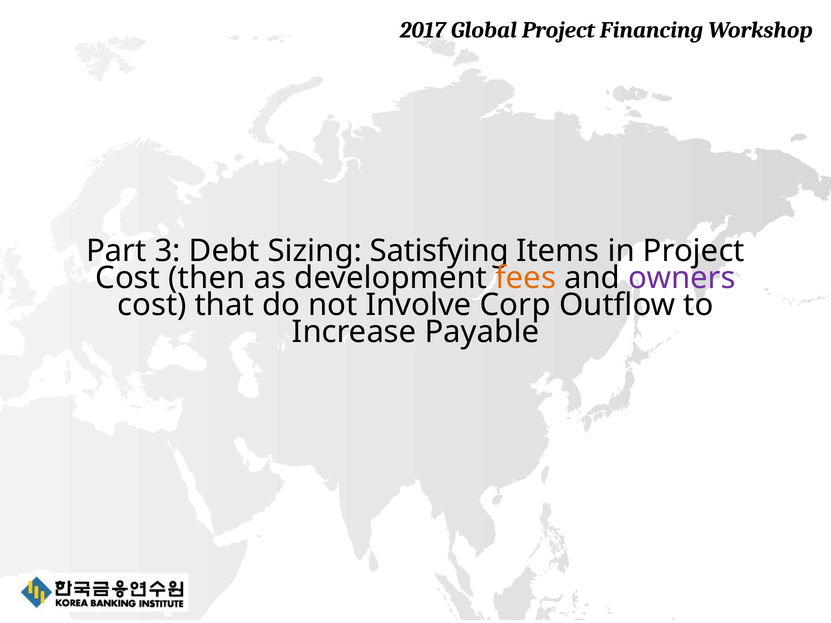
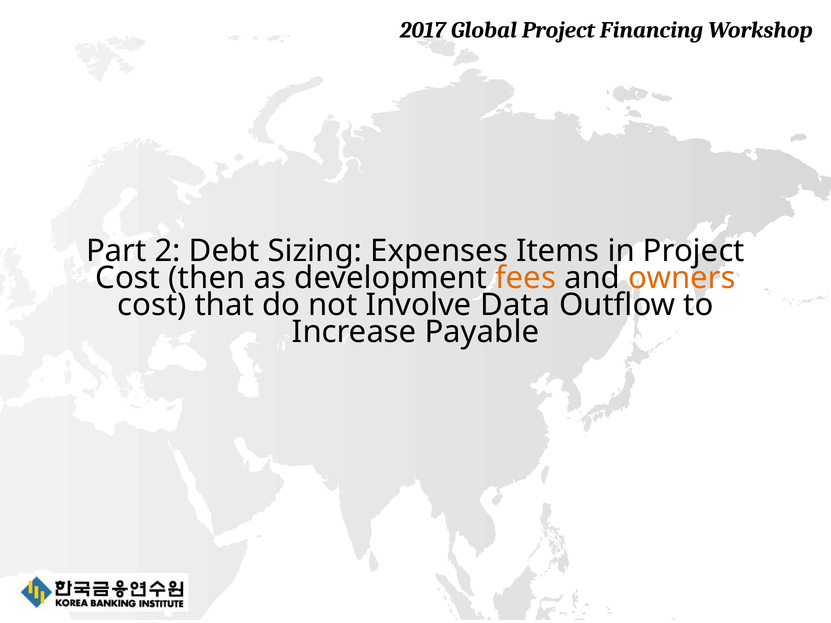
3: 3 -> 2
Satisfying: Satisfying -> Expenses
owners colour: purple -> orange
Corp: Corp -> Data
